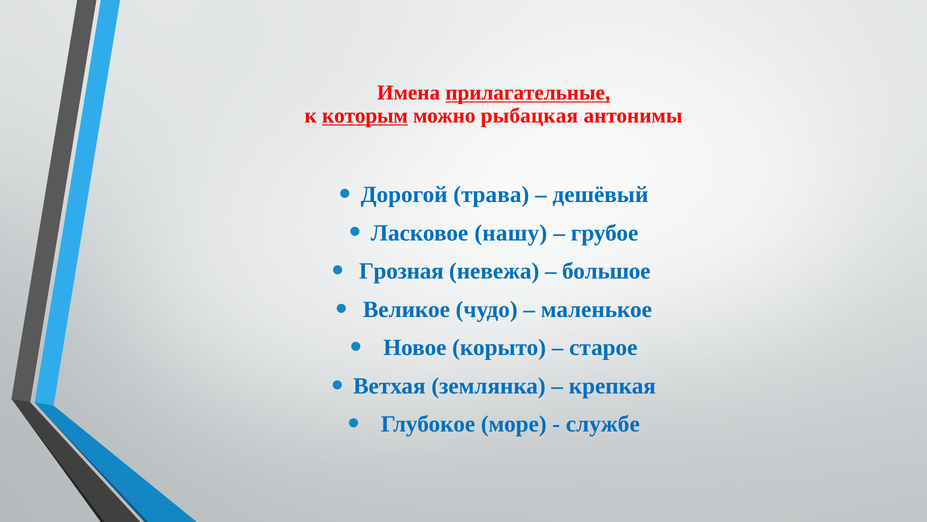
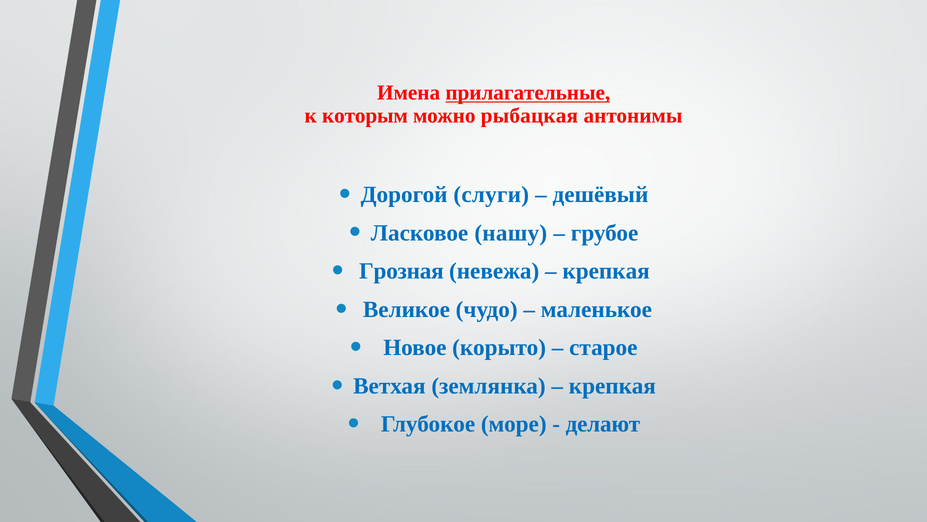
которым underline: present -> none
трава: трава -> слуги
большое at (606, 271): большое -> крепкая
службе: службе -> делают
